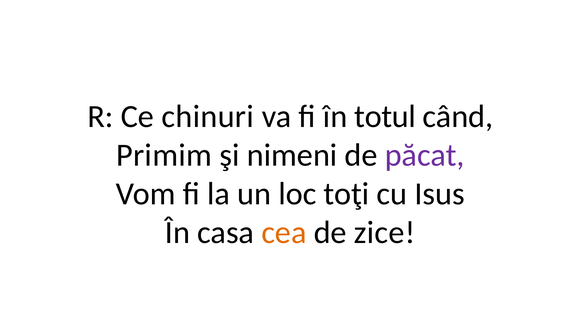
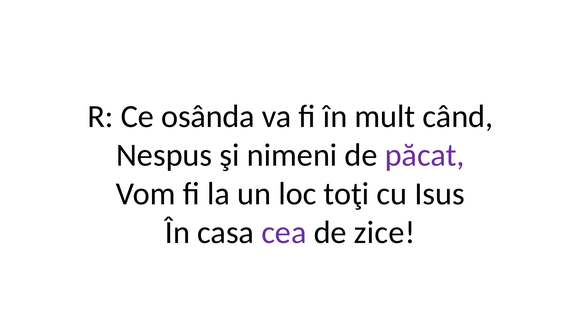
chinuri: chinuri -> osânda
totul: totul -> mult
Primim: Primim -> Nespus
cea colour: orange -> purple
